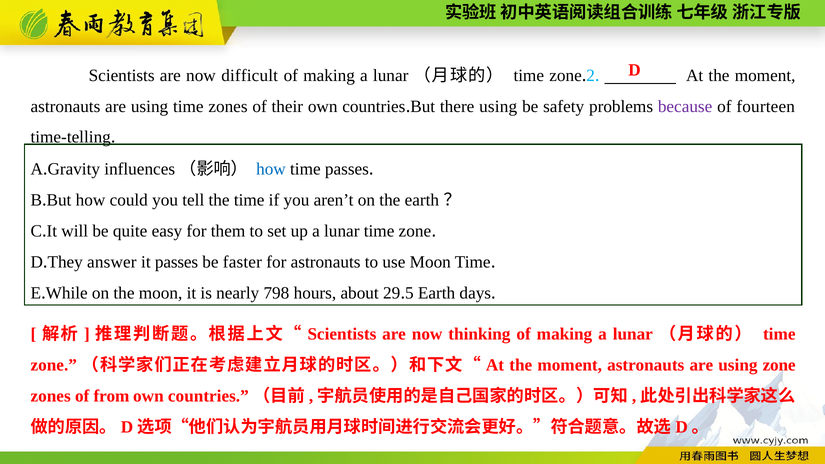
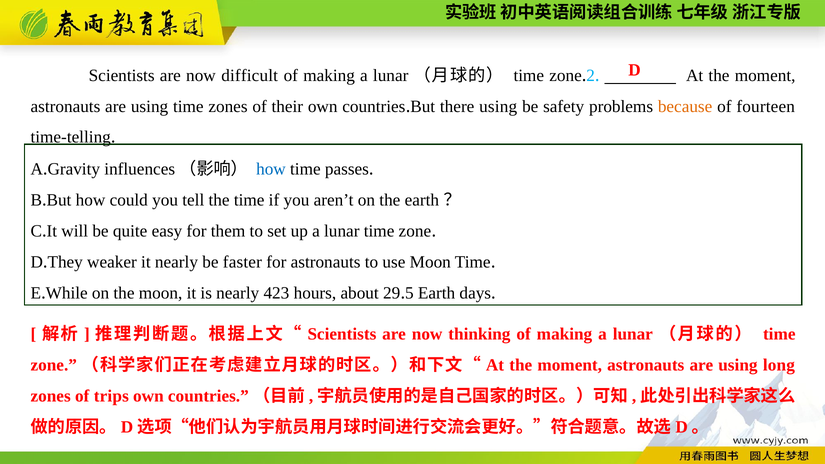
because colour: purple -> orange
answer: answer -> weaker
it passes: passes -> nearly
798: 798 -> 423
using zone: zone -> long
from: from -> trips
